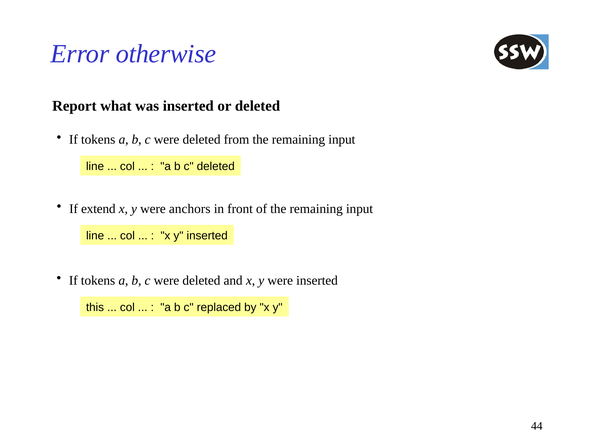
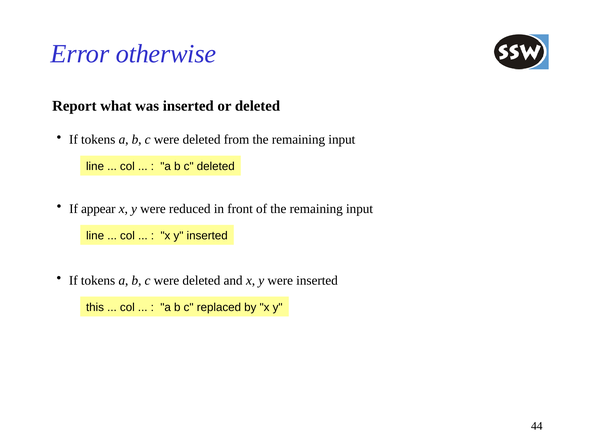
extend: extend -> appear
anchors: anchors -> reduced
